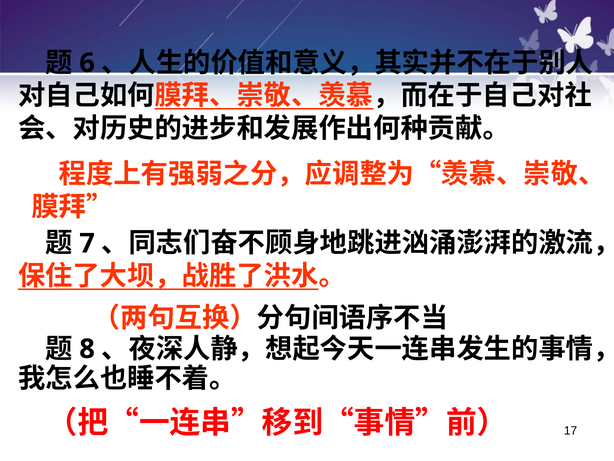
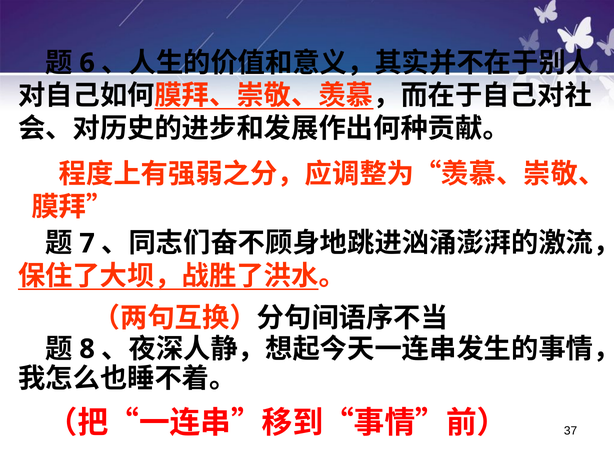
17: 17 -> 37
